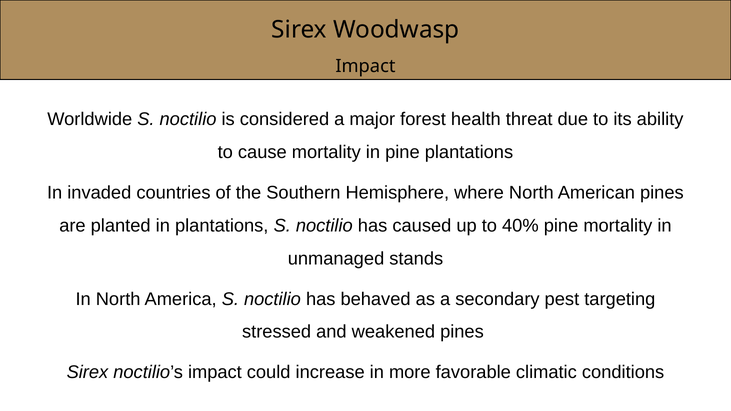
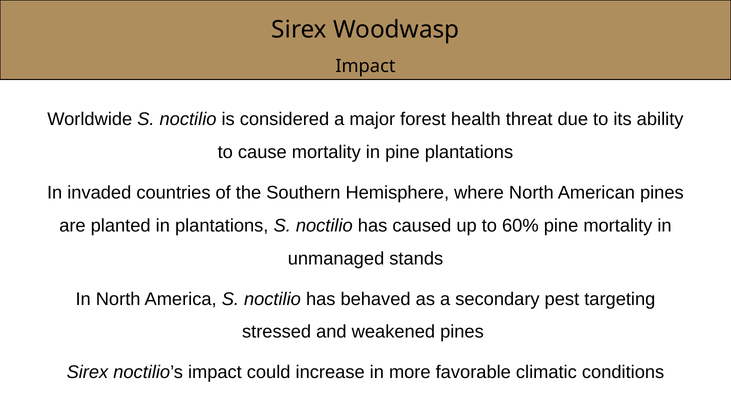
40%: 40% -> 60%
